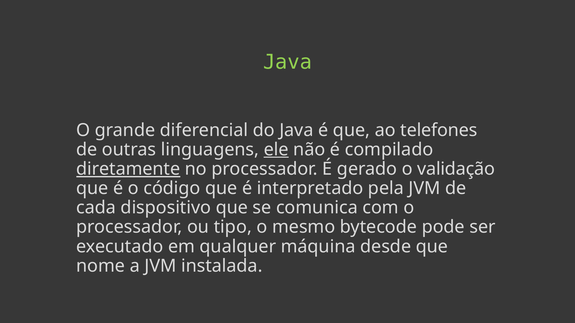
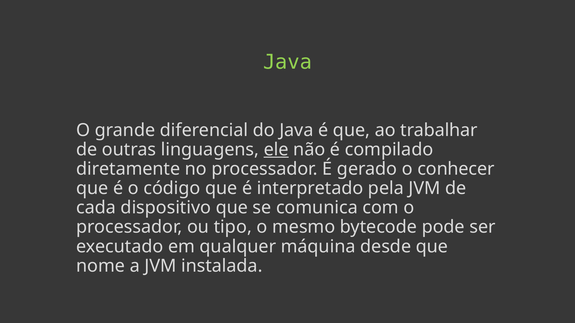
telefones: telefones -> trabalhar
diretamente underline: present -> none
validação: validação -> conhecer
